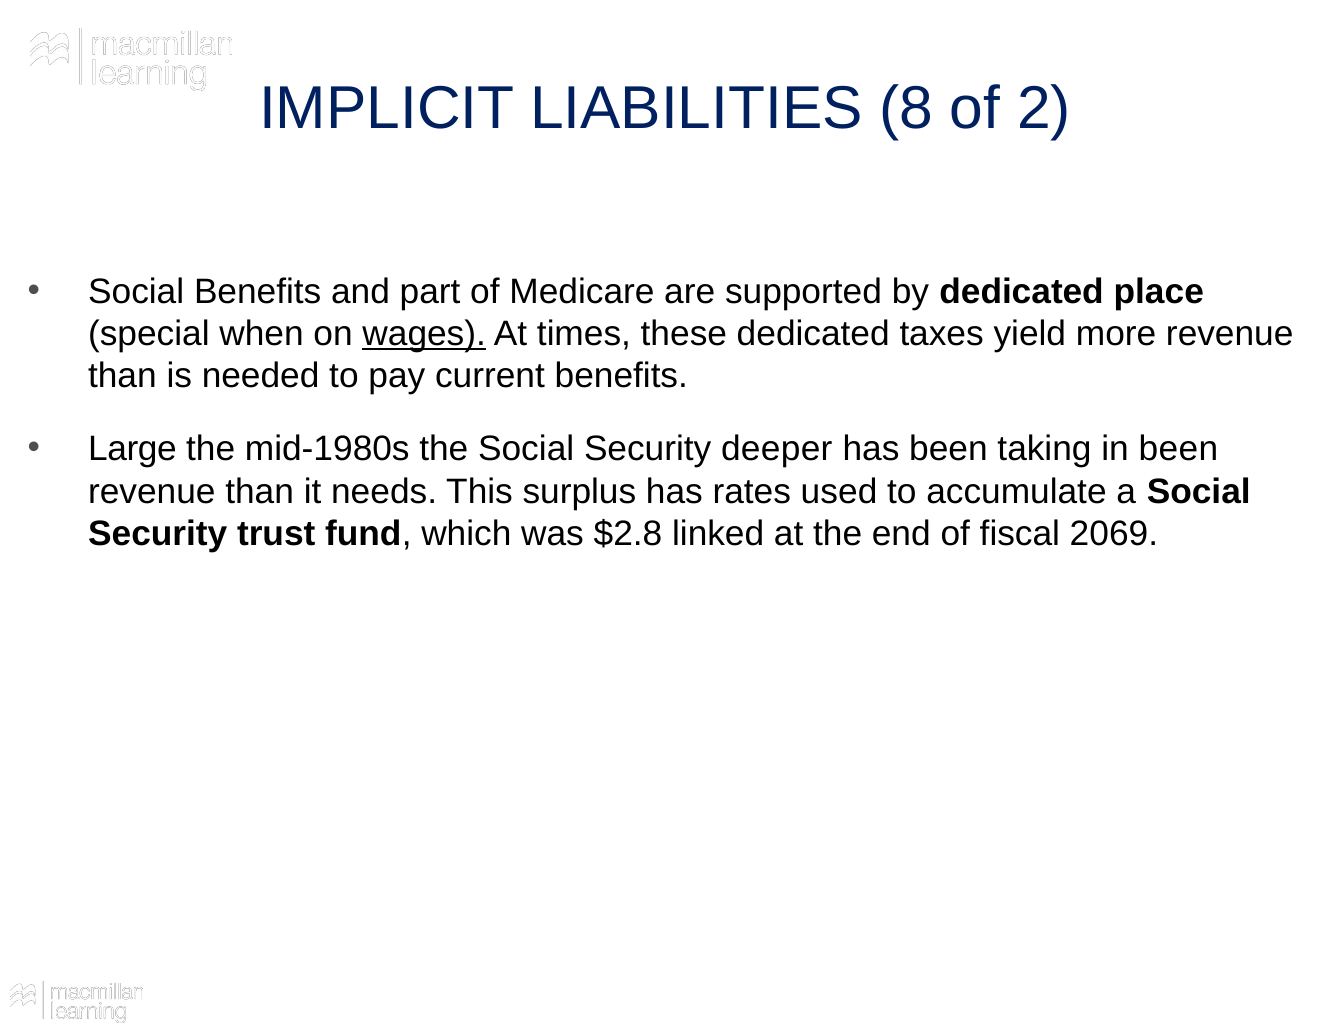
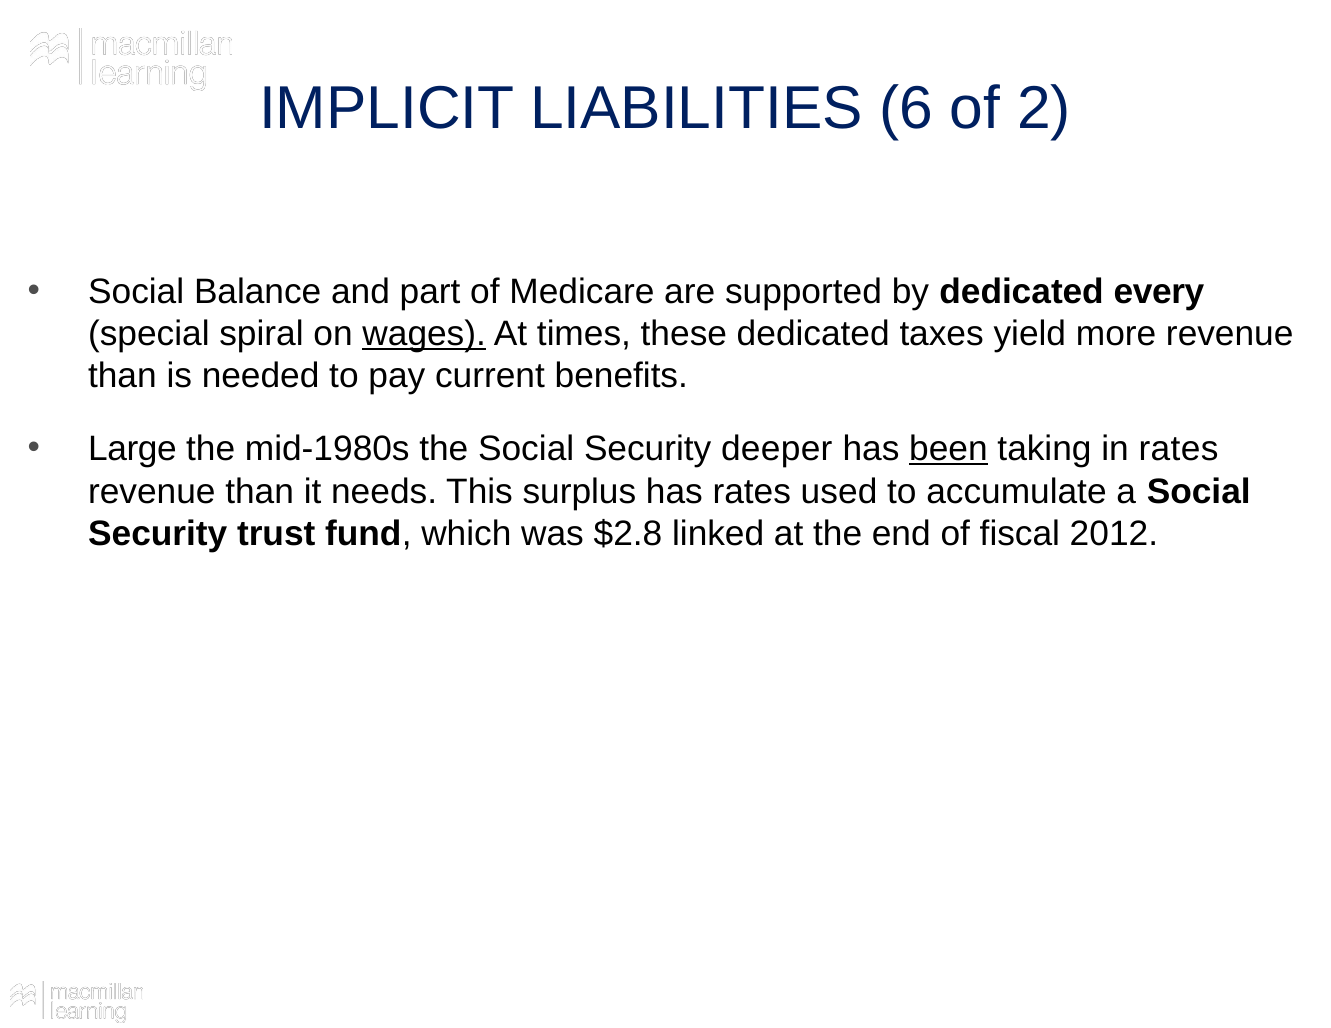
8: 8 -> 6
Social Benefits: Benefits -> Balance
place: place -> every
when: when -> spiral
been at (948, 449) underline: none -> present
in been: been -> rates
2069: 2069 -> 2012
